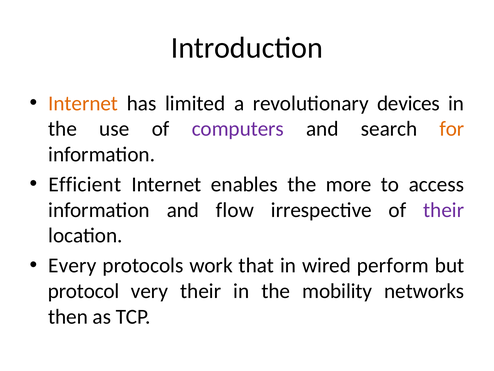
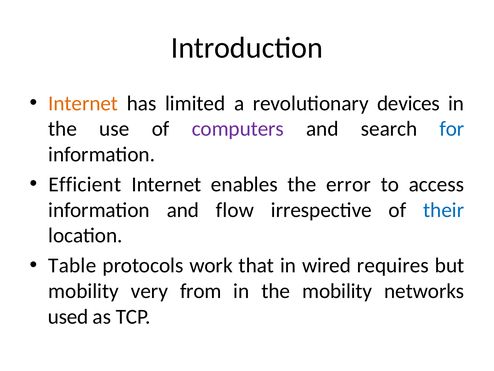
for colour: orange -> blue
more: more -> error
their at (444, 210) colour: purple -> blue
Every: Every -> Table
perform: perform -> requires
protocol at (84, 291): protocol -> mobility
very their: their -> from
then: then -> used
